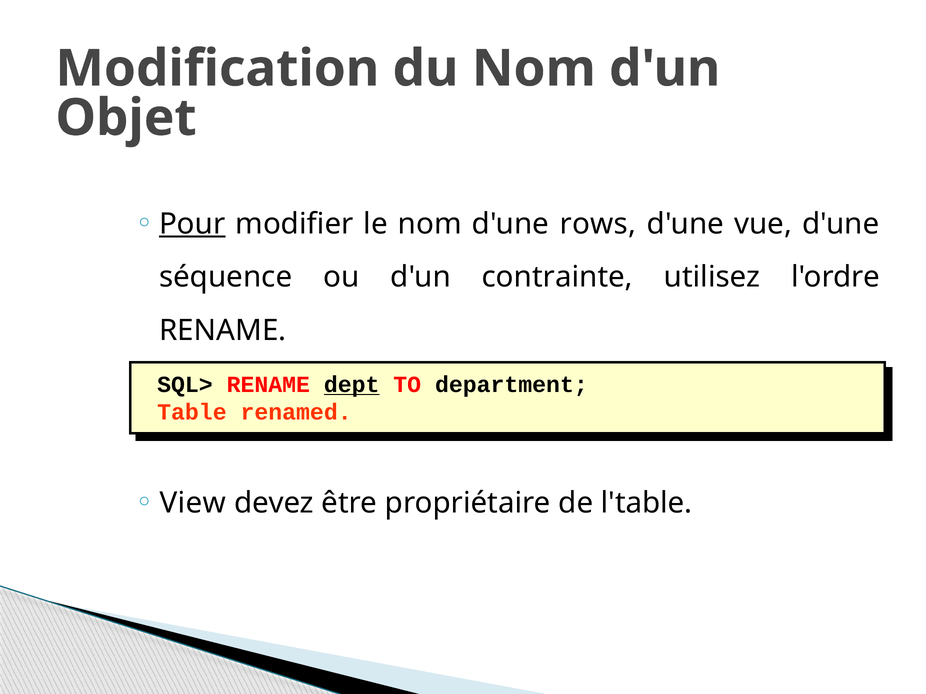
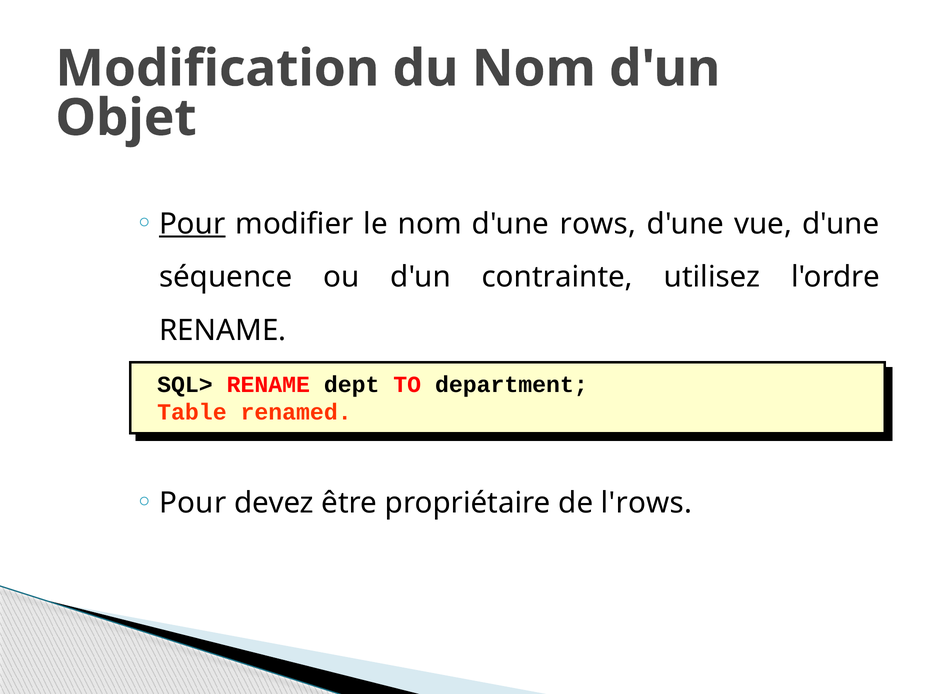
dept underline: present -> none
View at (193, 503): View -> Pour
l'table: l'table -> l'rows
